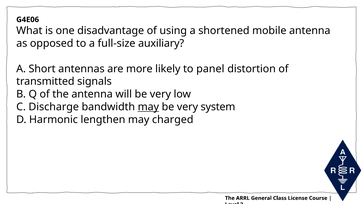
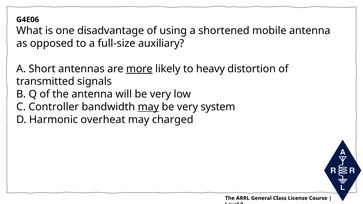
more underline: none -> present
panel: panel -> heavy
Discharge: Discharge -> Controller
lengthen: lengthen -> overheat
